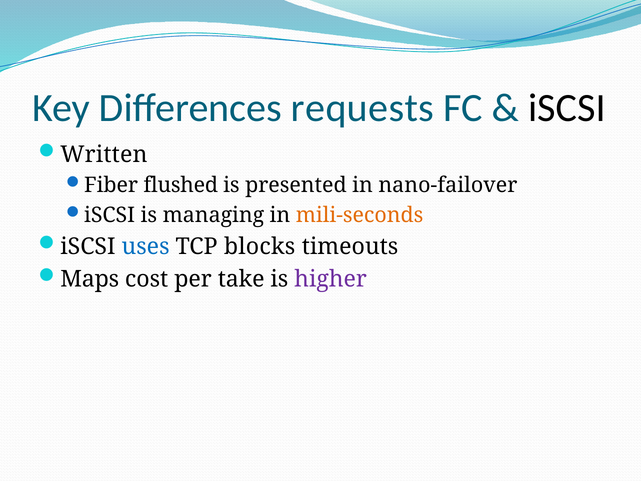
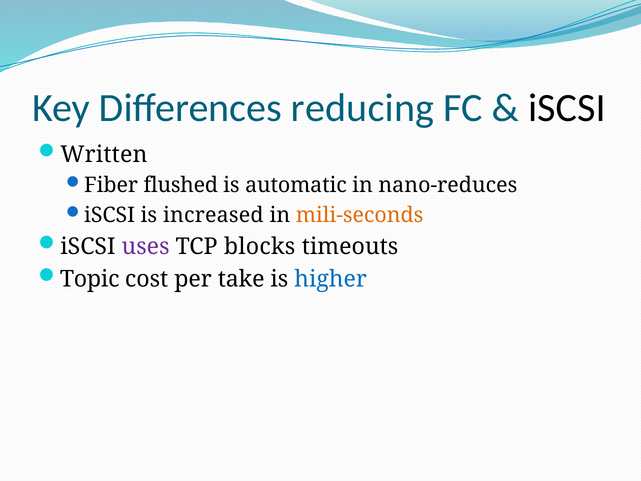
requests: requests -> reducing
presented: presented -> automatic
nano-failover: nano-failover -> nano-reduces
managing: managing -> increased
uses colour: blue -> purple
Maps: Maps -> Topic
higher colour: purple -> blue
